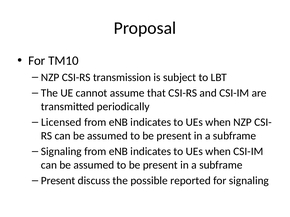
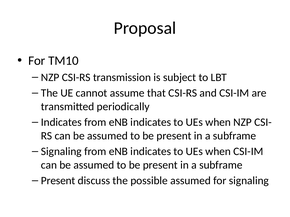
Licensed at (61, 123): Licensed -> Indicates
possible reported: reported -> assumed
